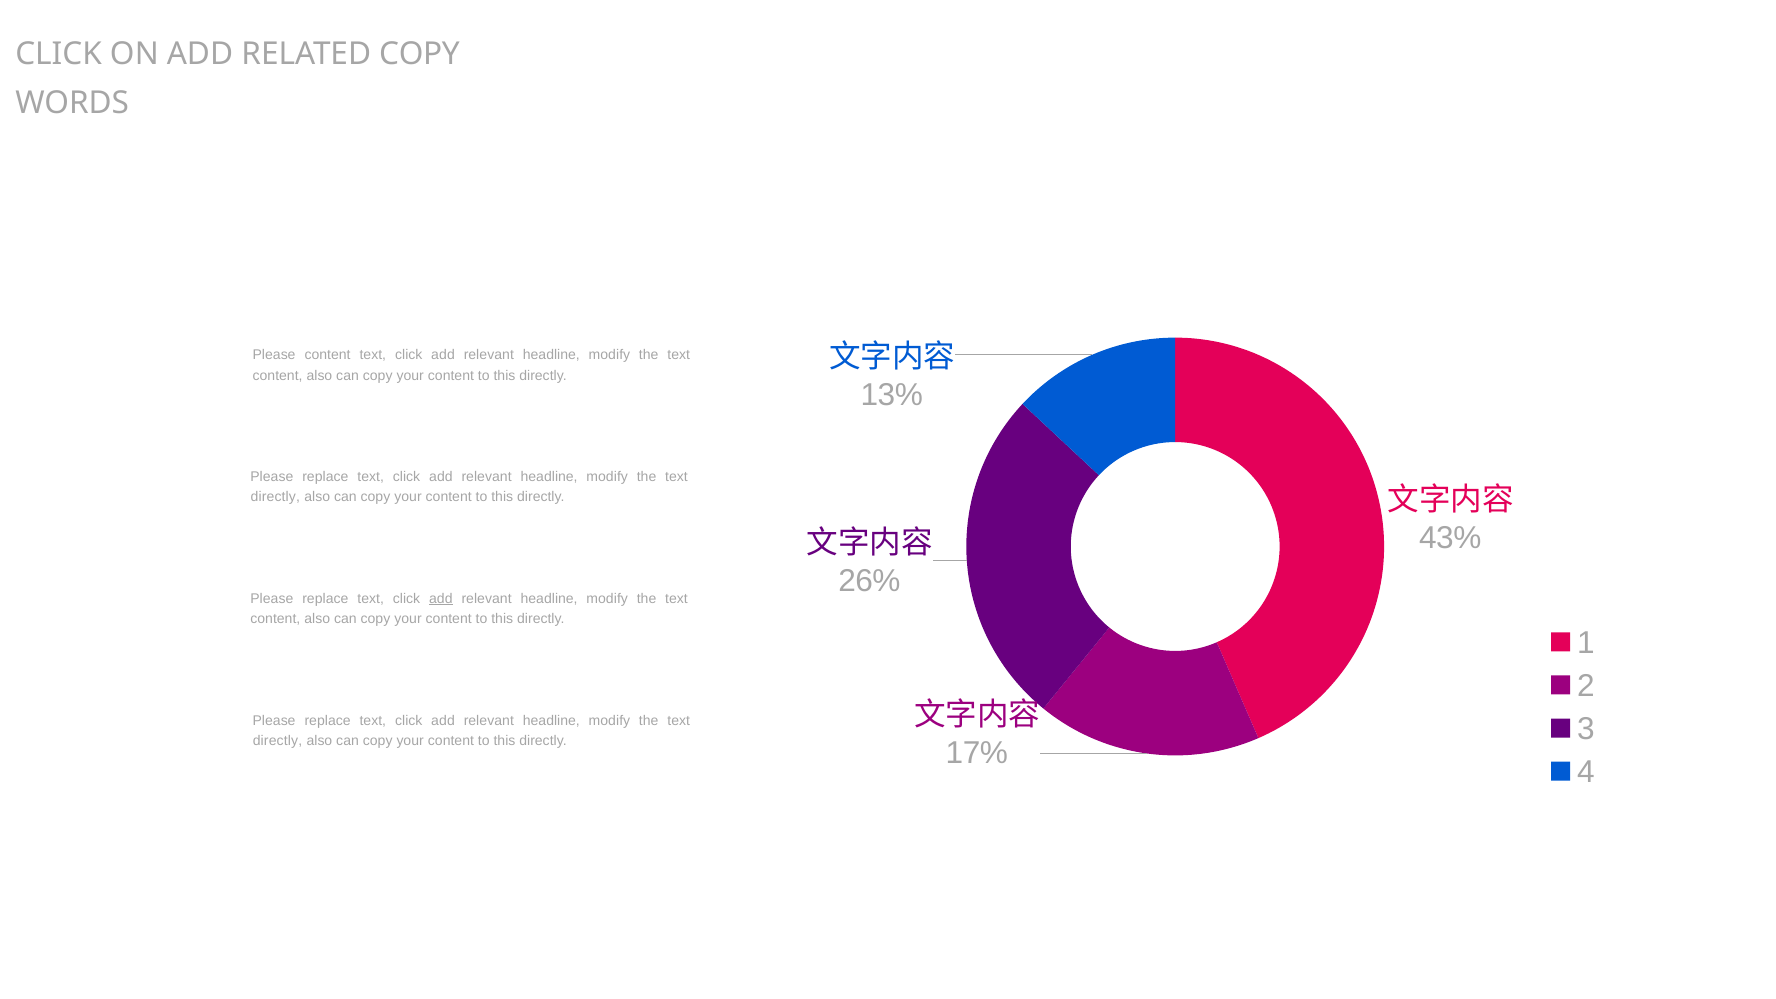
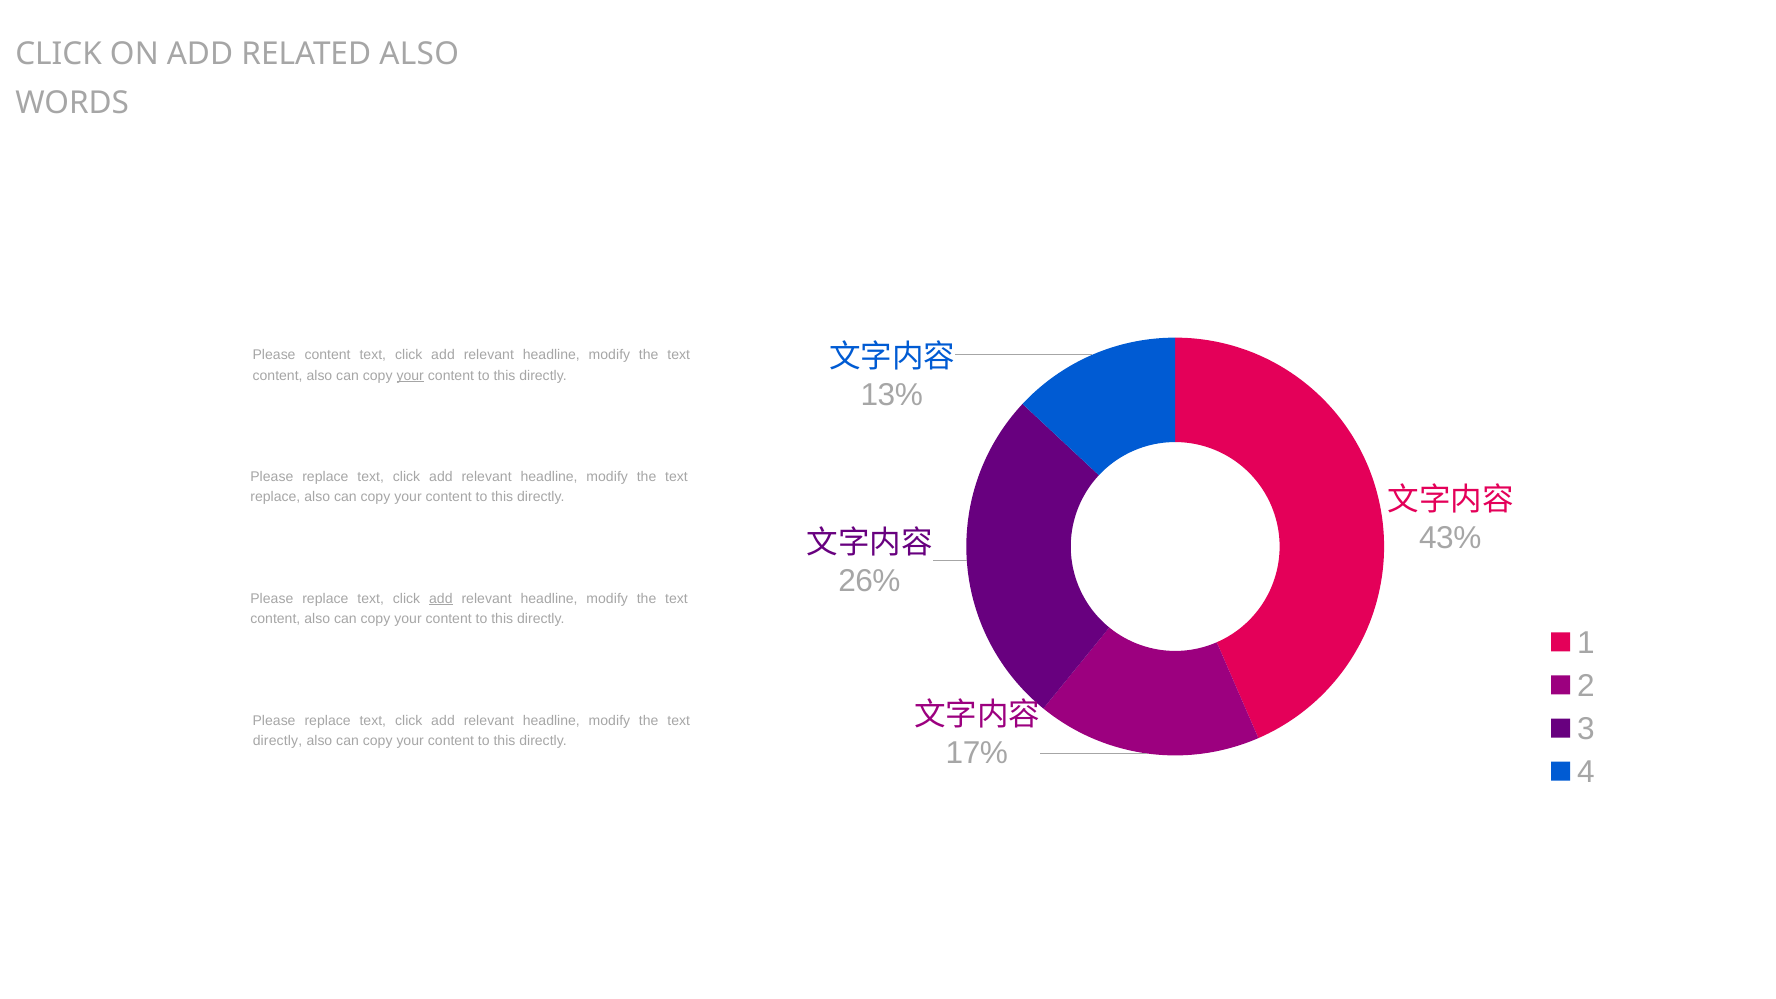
RELATED COPY: COPY -> ALSO
your at (410, 375) underline: none -> present
directly at (275, 497): directly -> replace
